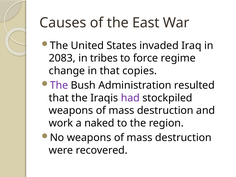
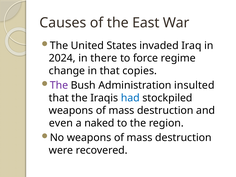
2083: 2083 -> 2024
tribes: tribes -> there
resulted: resulted -> insulted
had colour: purple -> blue
work: work -> even
